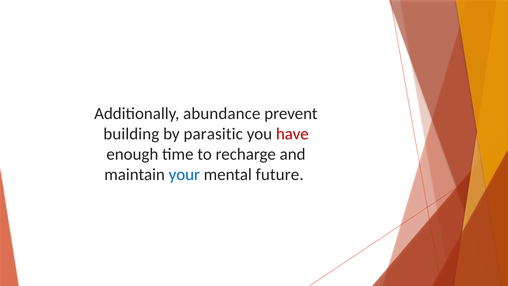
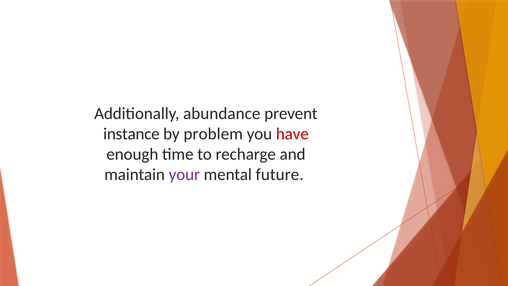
building: building -> instance
parasitic: parasitic -> problem
your colour: blue -> purple
